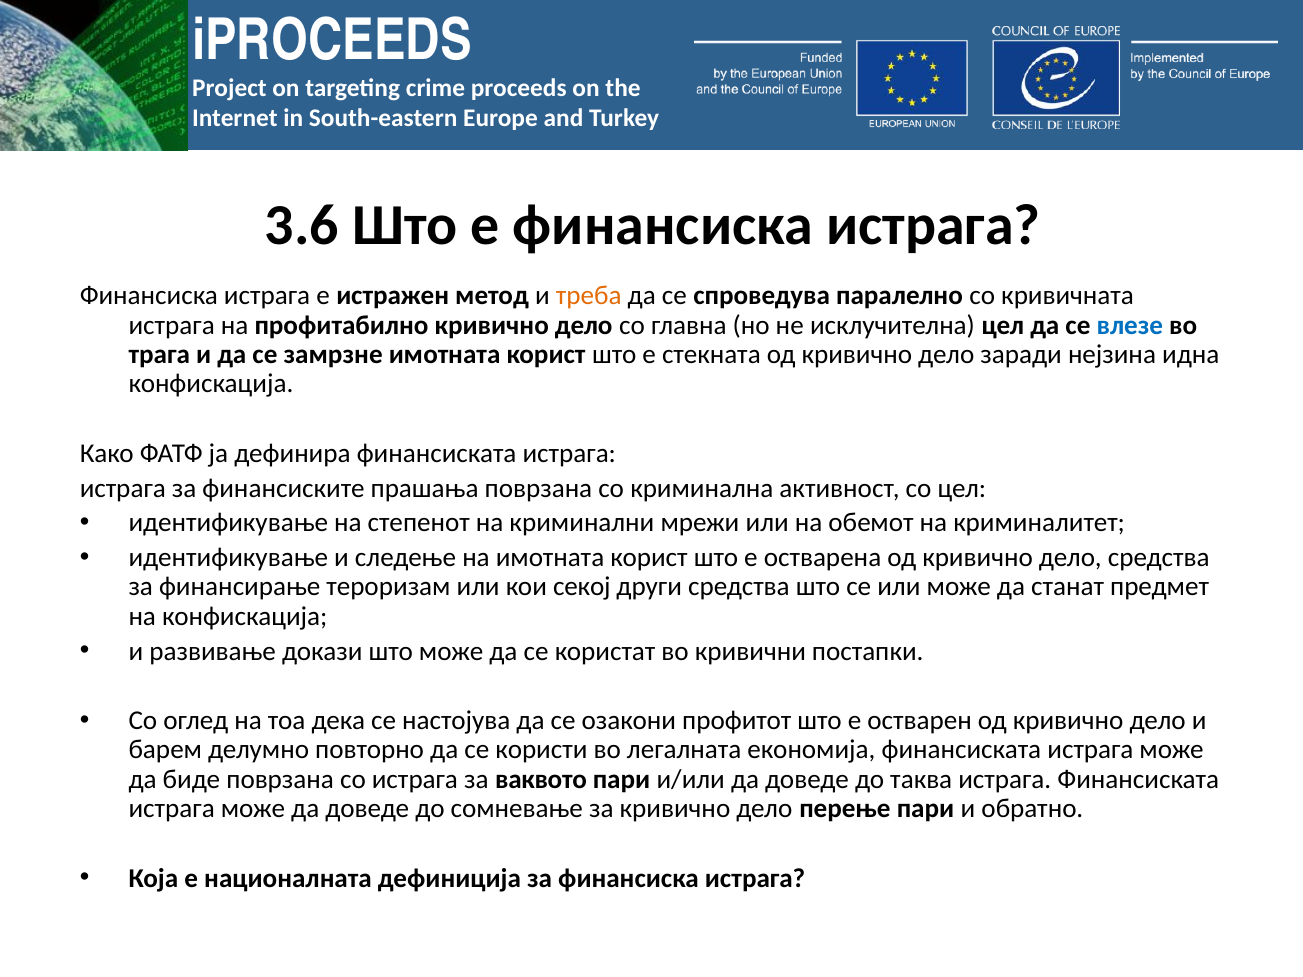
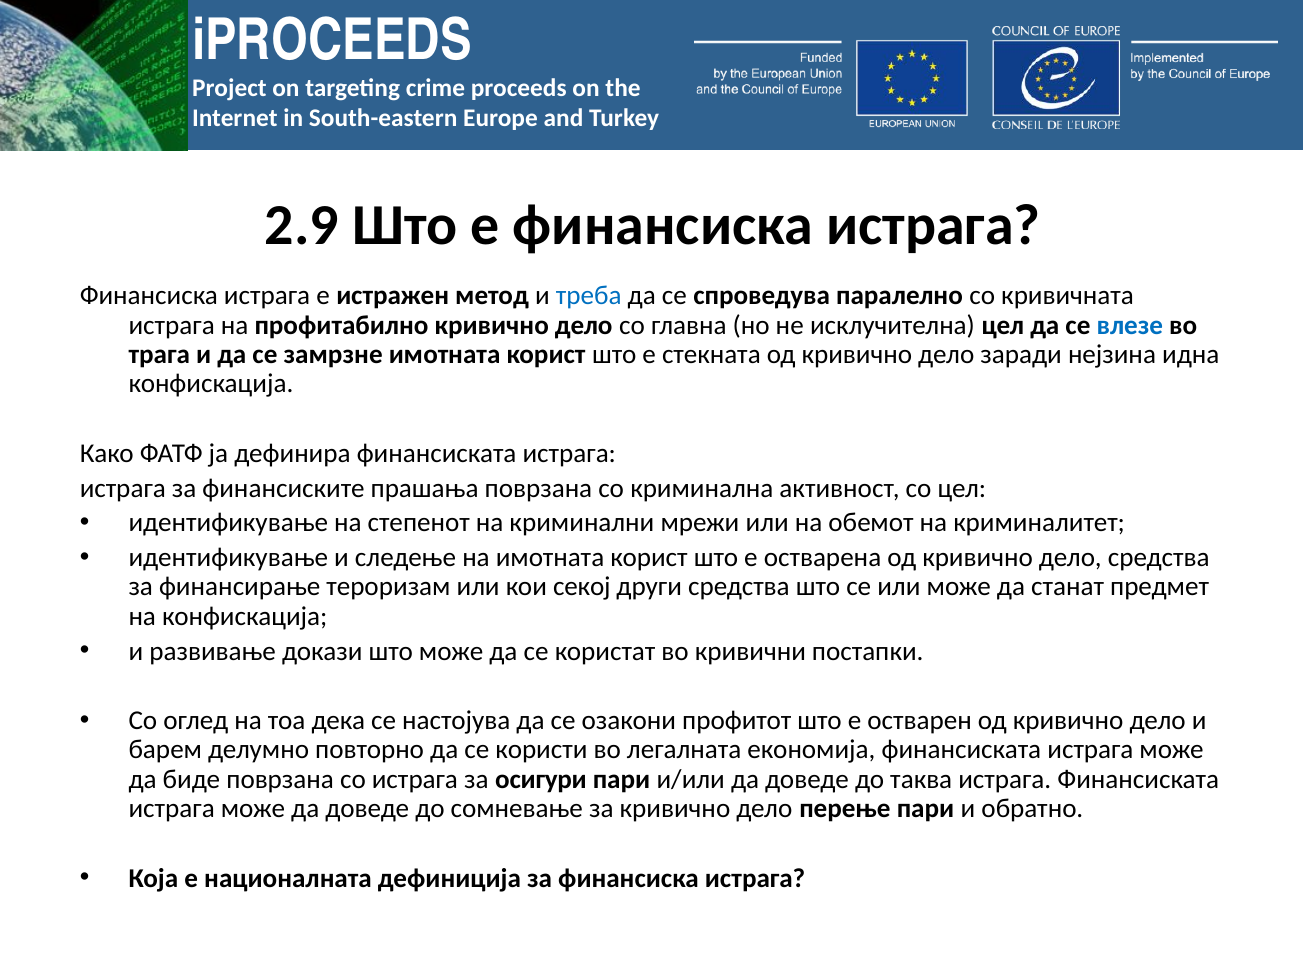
3.6: 3.6 -> 2.9
треба colour: orange -> blue
ваквото: ваквото -> осигури
